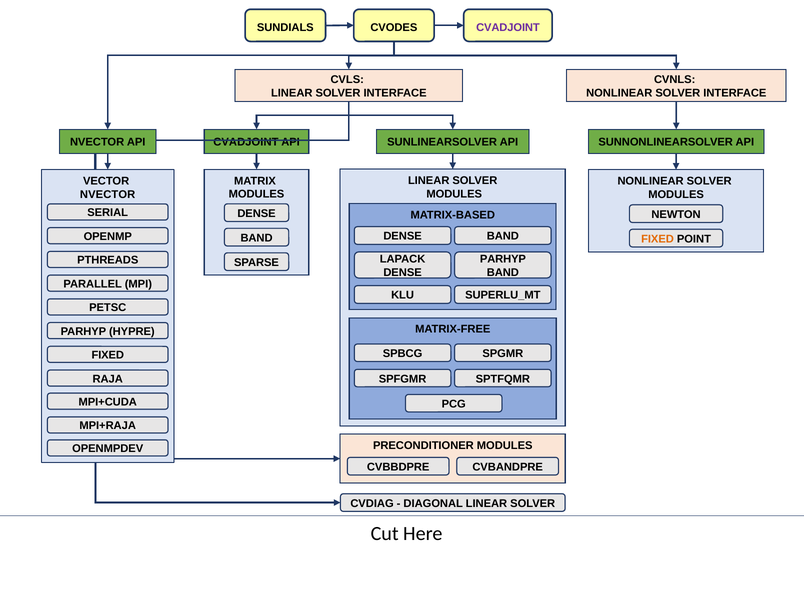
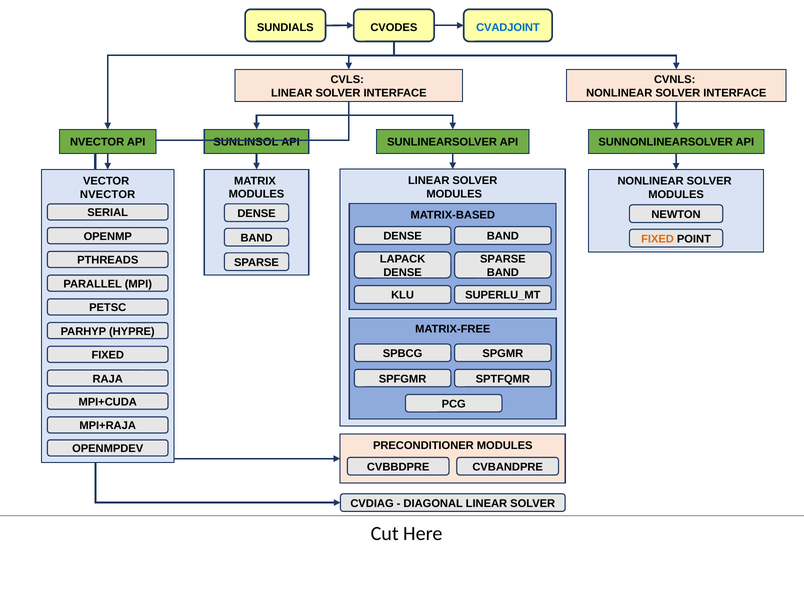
CVADJOINT at (508, 27) colour: purple -> blue
CVADJOINT at (246, 142): CVADJOINT -> SUNLINSOL
PARHYP at (503, 259): PARHYP -> SPARSE
